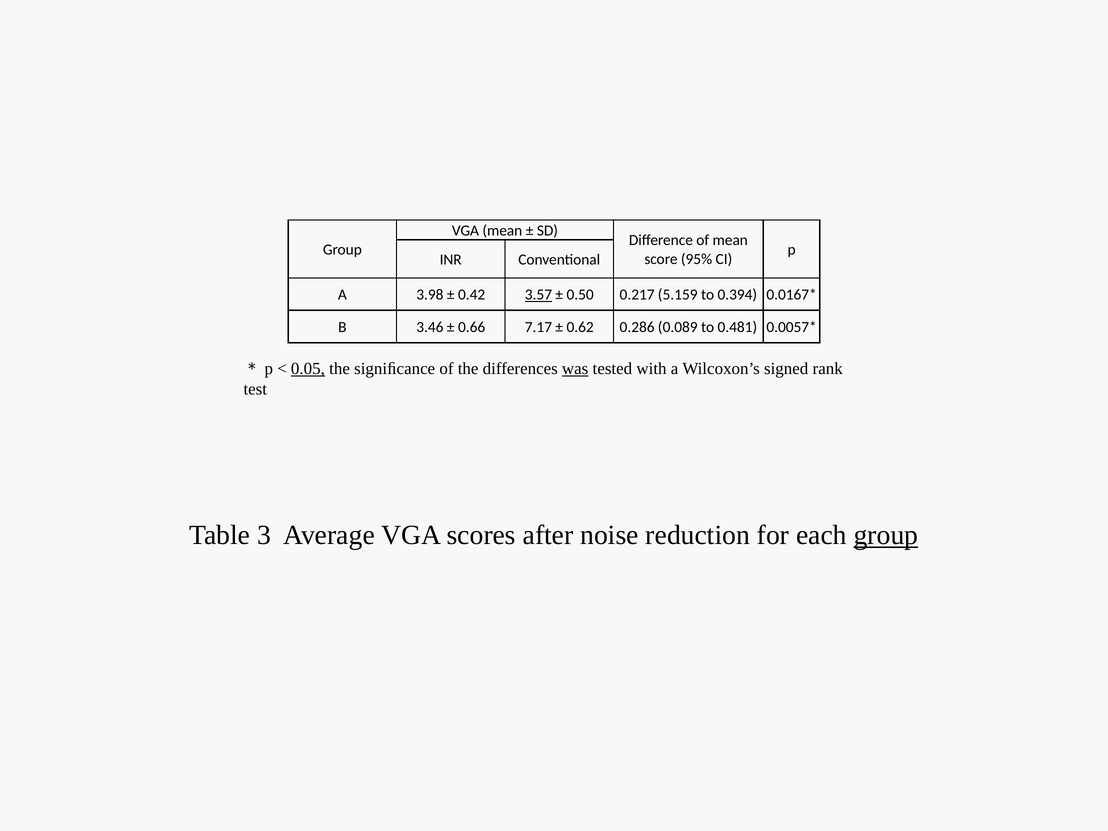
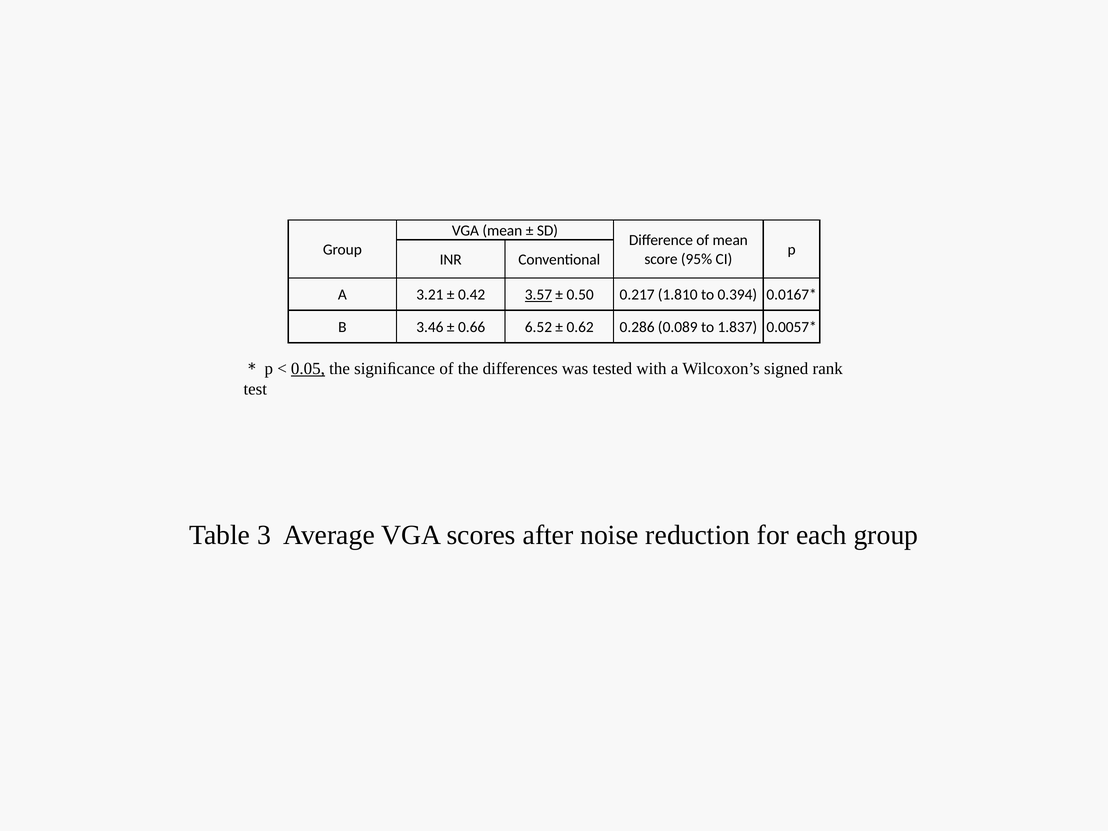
3.98: 3.98 -> 3.21
5.159: 5.159 -> 1.810
7.17: 7.17 -> 6.52
0.481: 0.481 -> 1.837
was underline: present -> none
group at (886, 535) underline: present -> none
